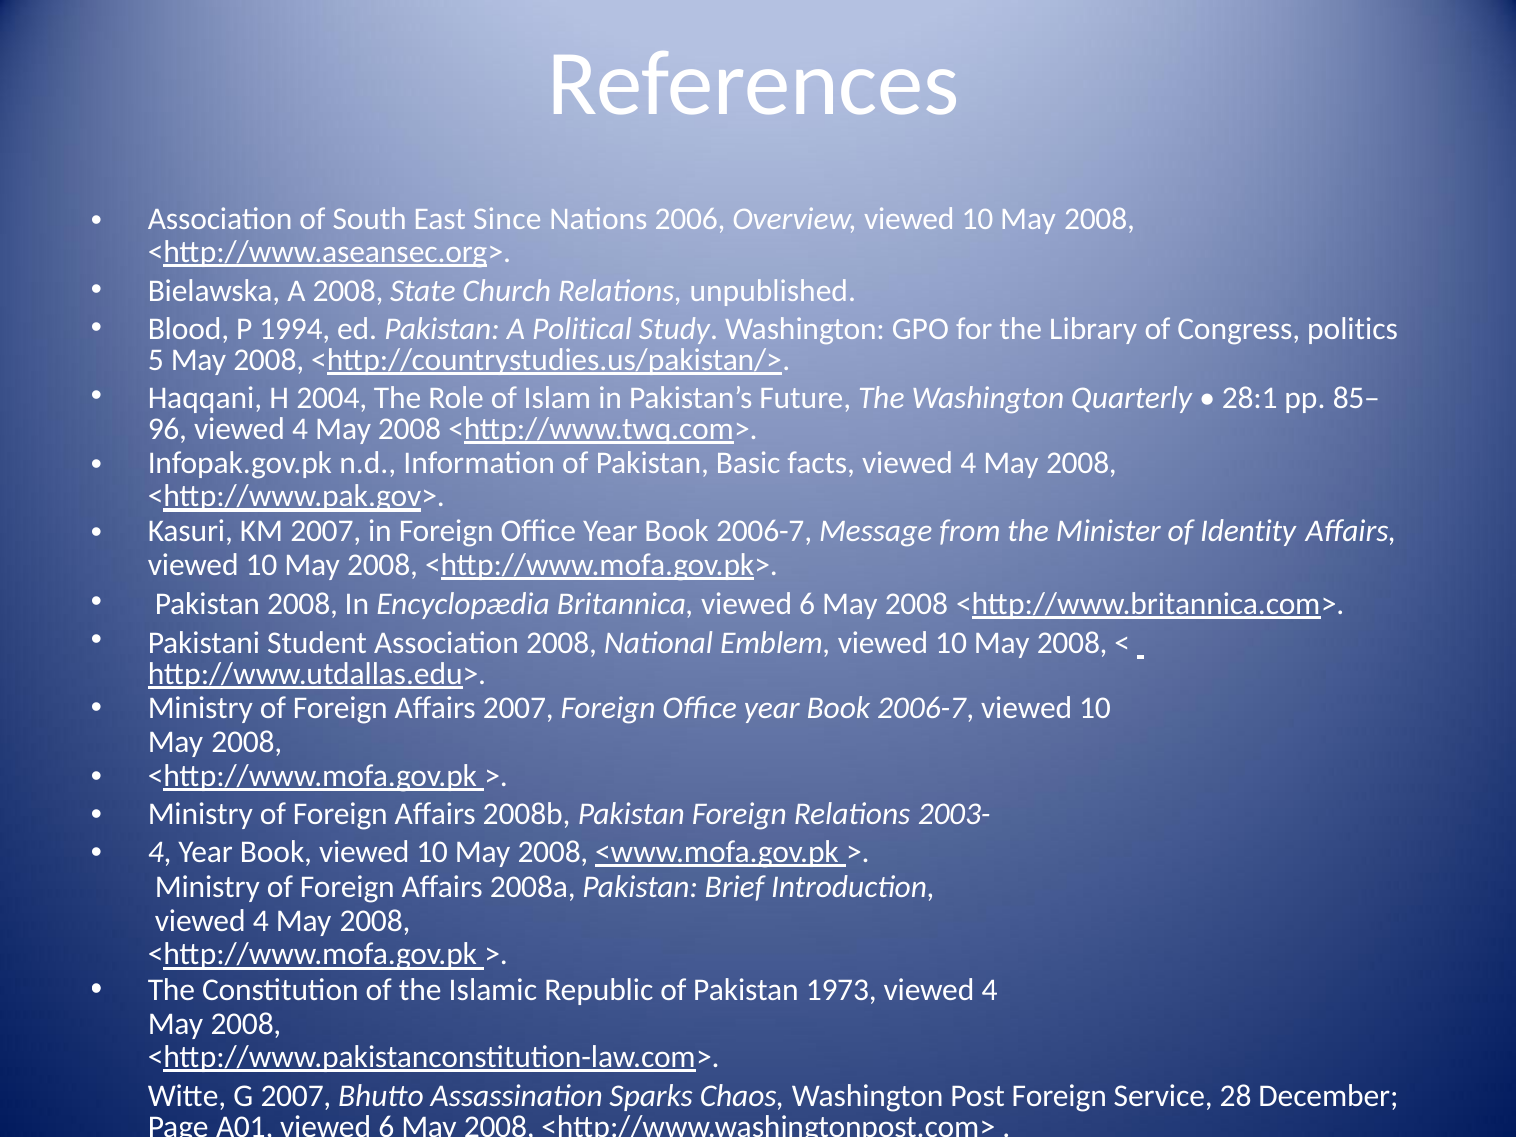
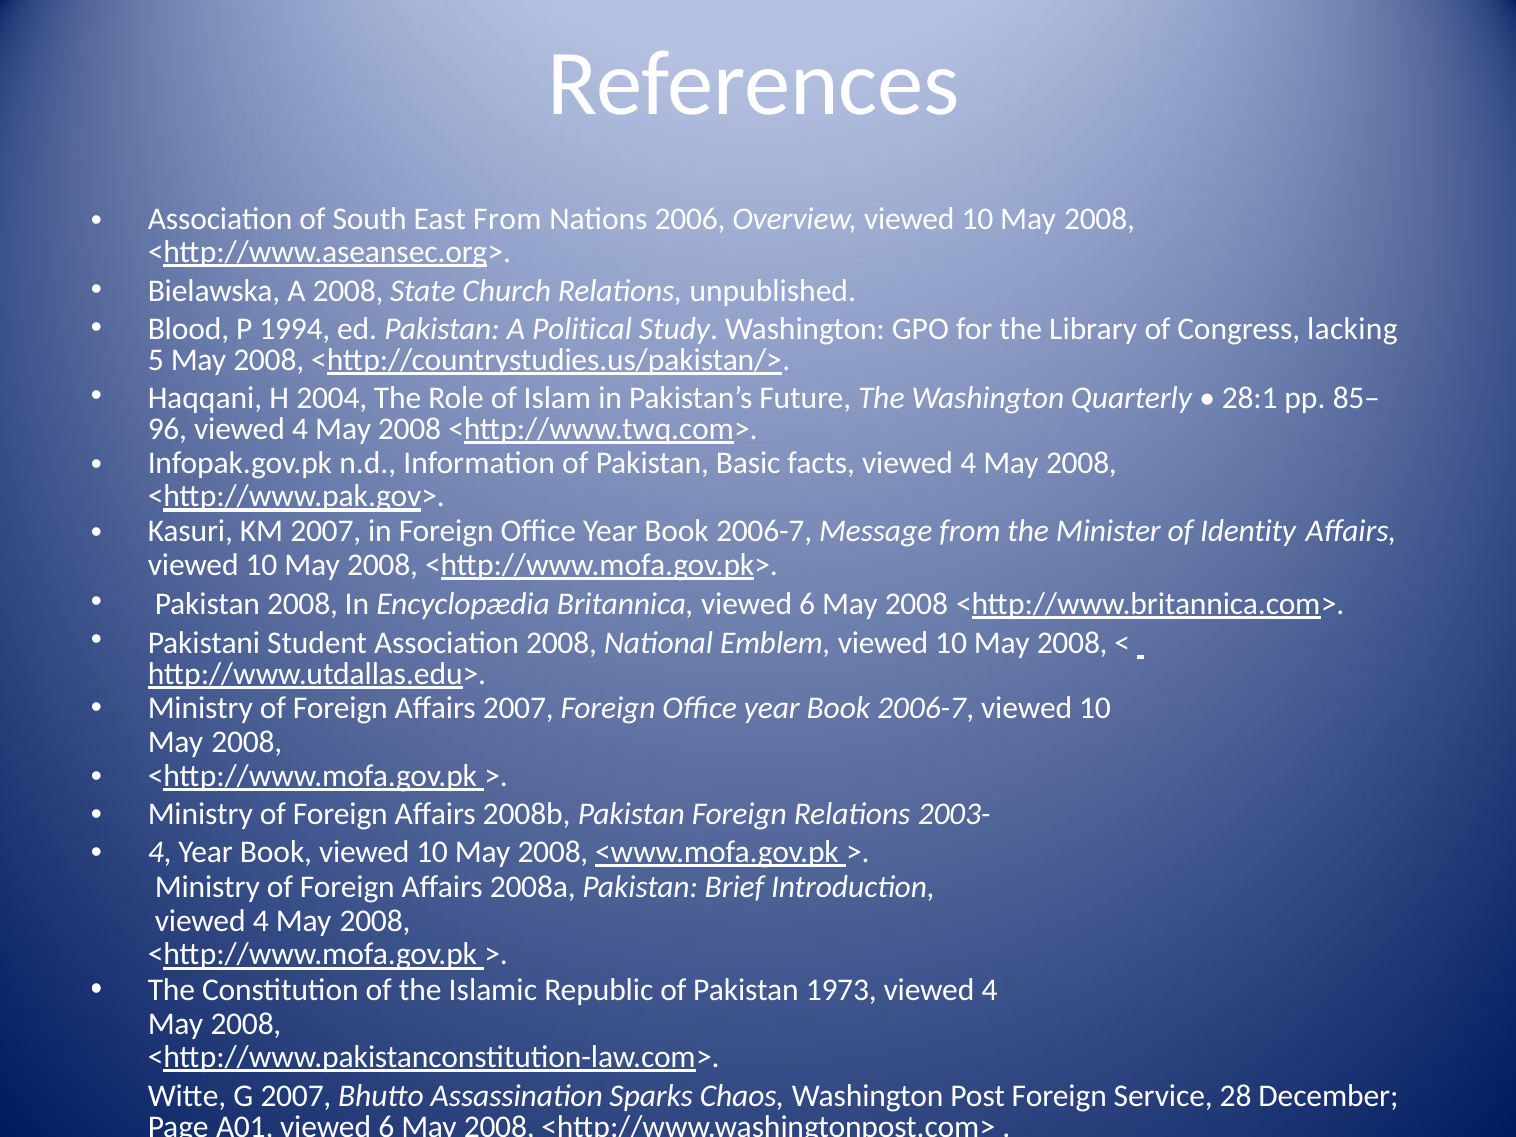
East Since: Since -> From
politics: politics -> lacking
